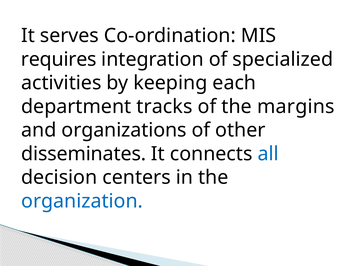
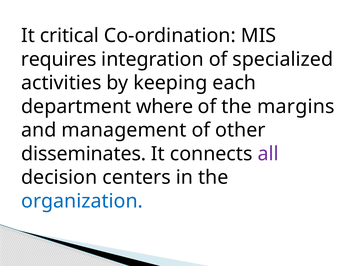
serves: serves -> critical
tracks: tracks -> where
organizations: organizations -> management
all colour: blue -> purple
